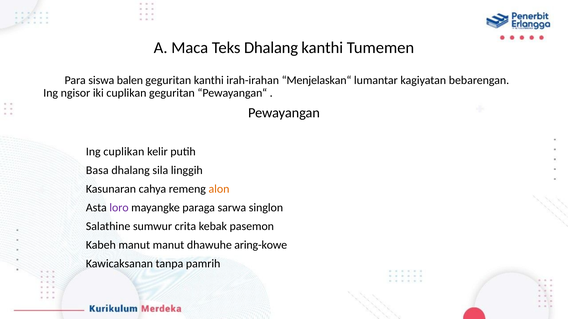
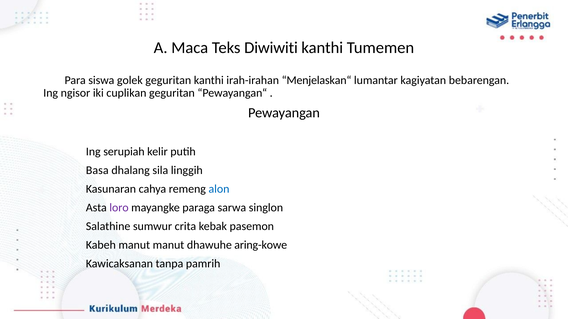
Teks Dhalang: Dhalang -> Diwiwiti
balen: balen -> golek
Ing cuplikan: cuplikan -> serupiah
alon colour: orange -> blue
